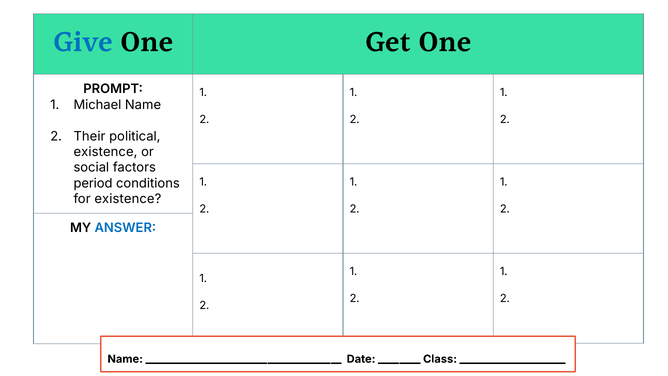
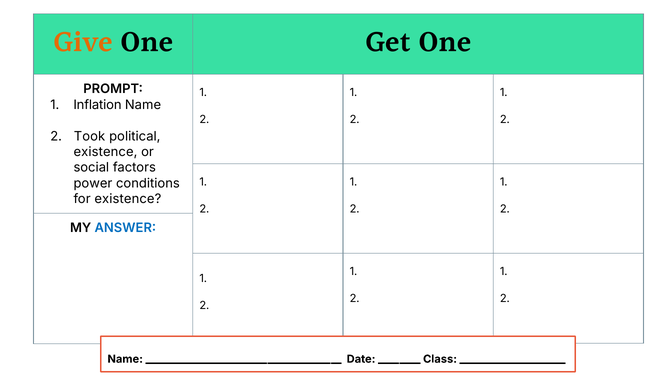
Give colour: blue -> orange
Michael: Michael -> Inflation
Their: Their -> Took
period: period -> power
